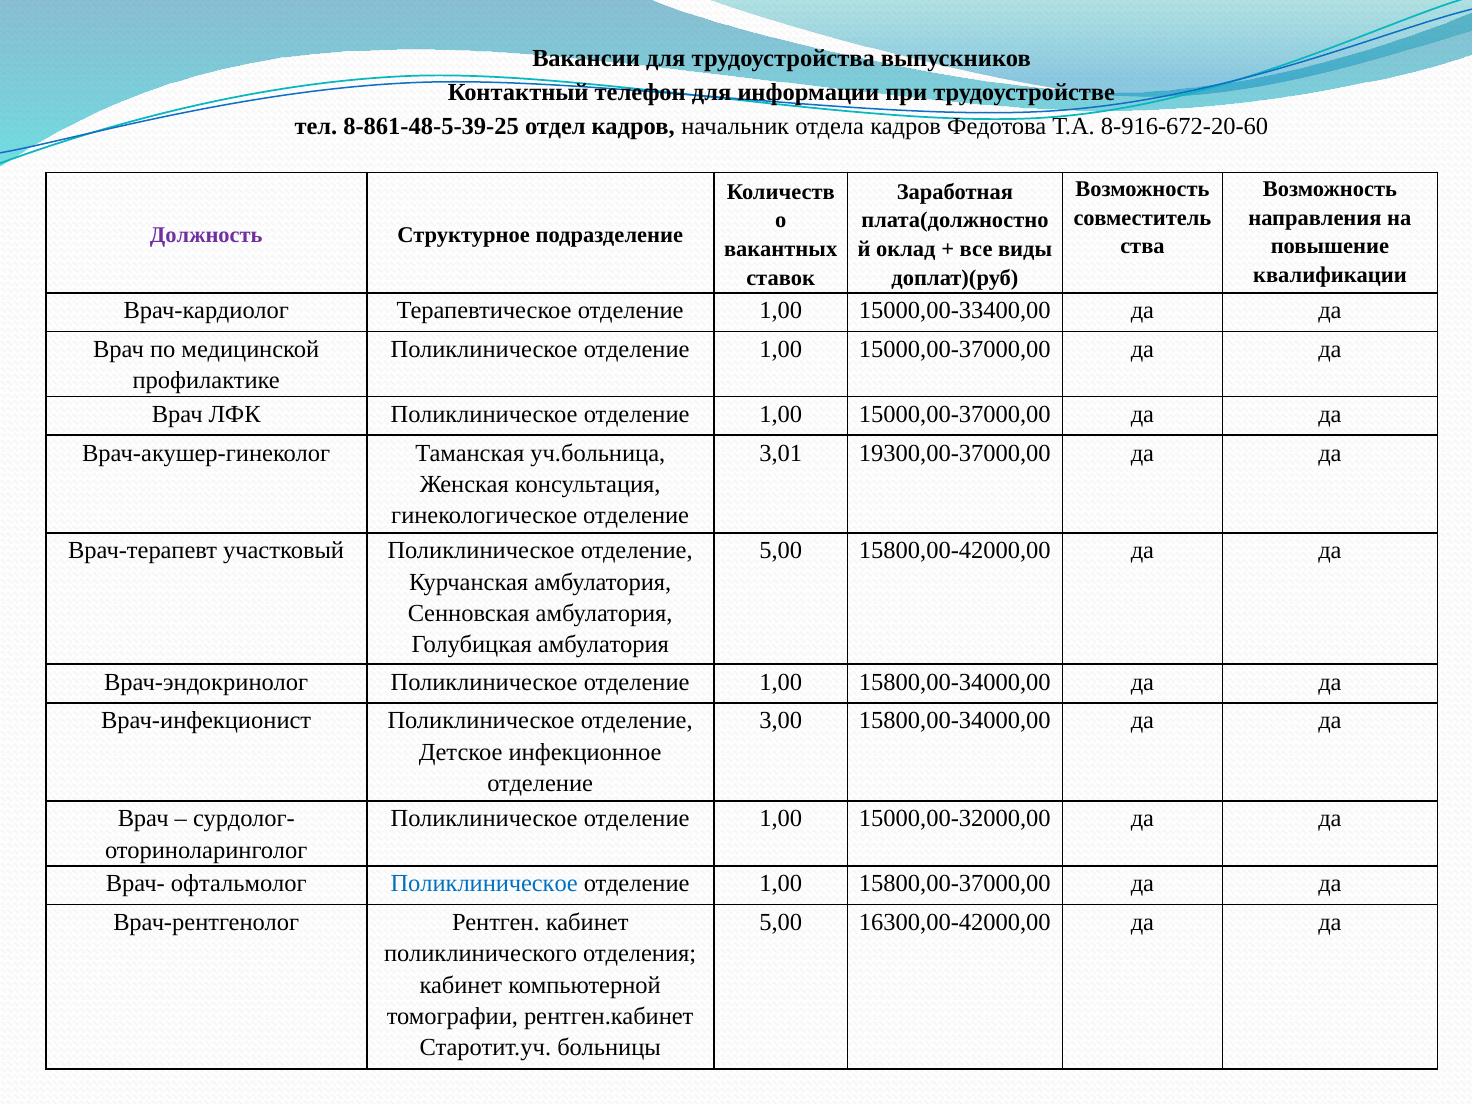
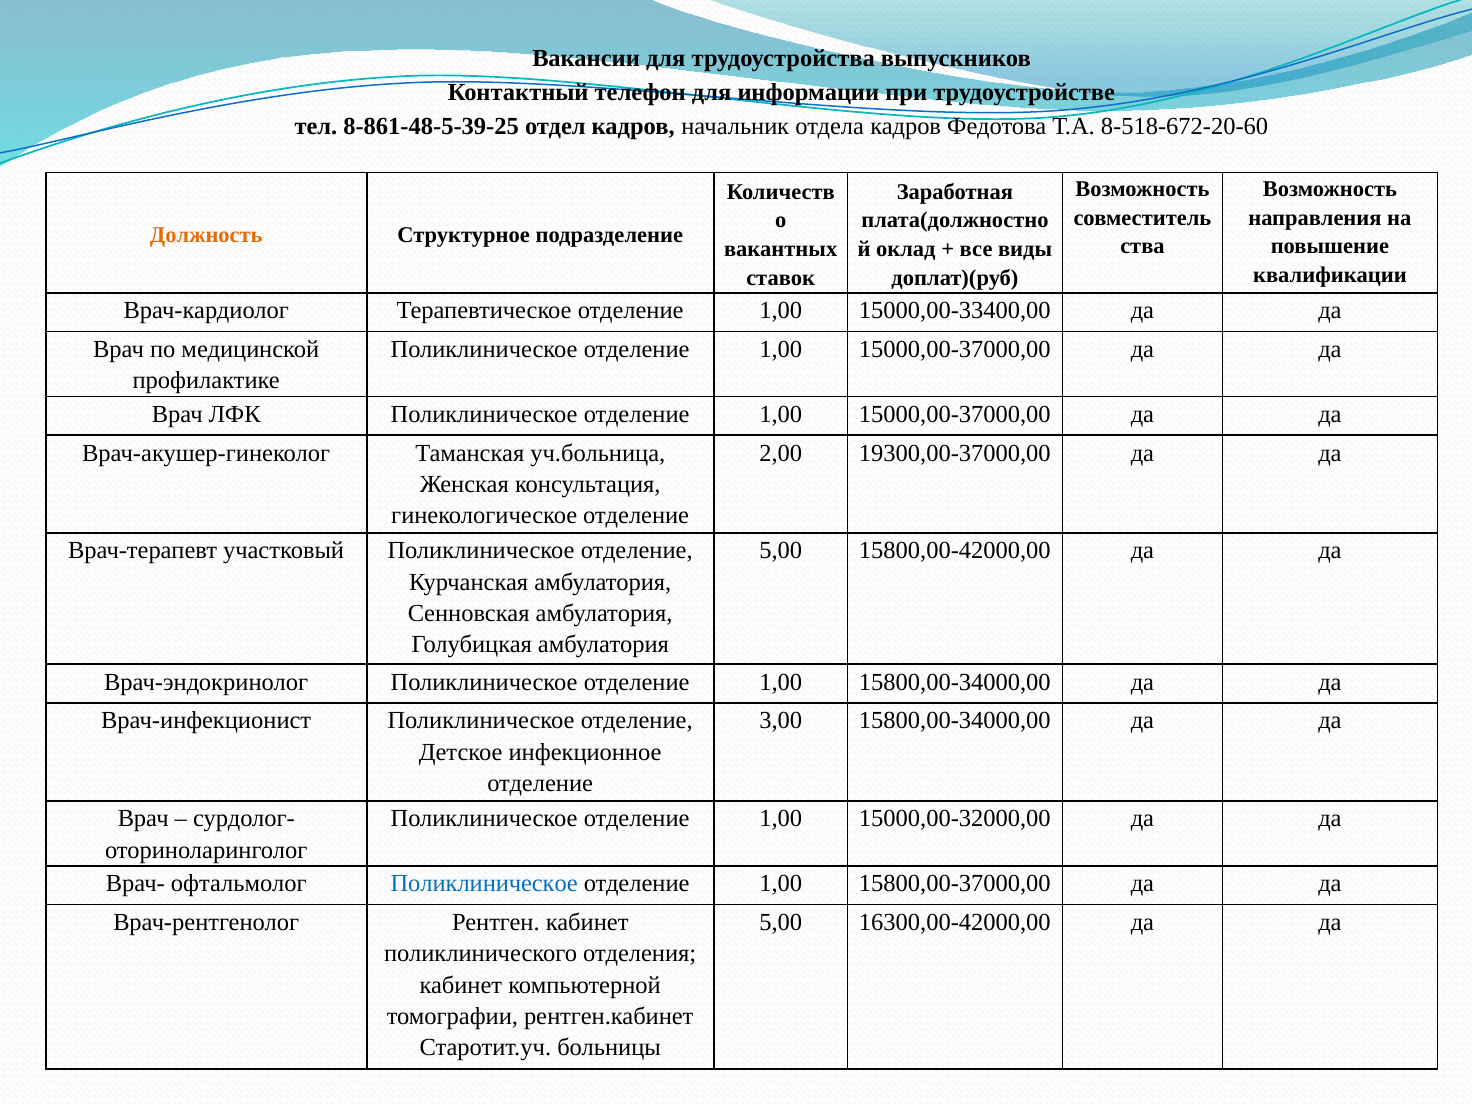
8-916-672-20-60: 8-916-672-20-60 -> 8-518-672-20-60
Должность colour: purple -> orange
3,01: 3,01 -> 2,00
